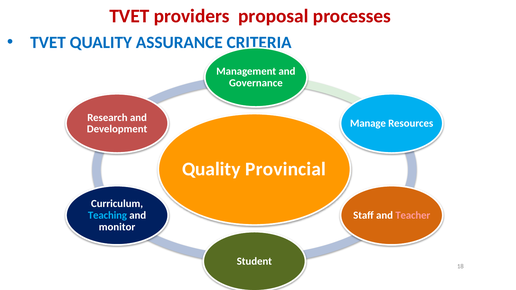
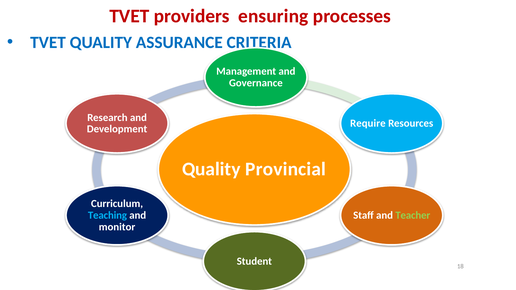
proposal: proposal -> ensuring
Manage: Manage -> Require
Teacher colour: pink -> light green
